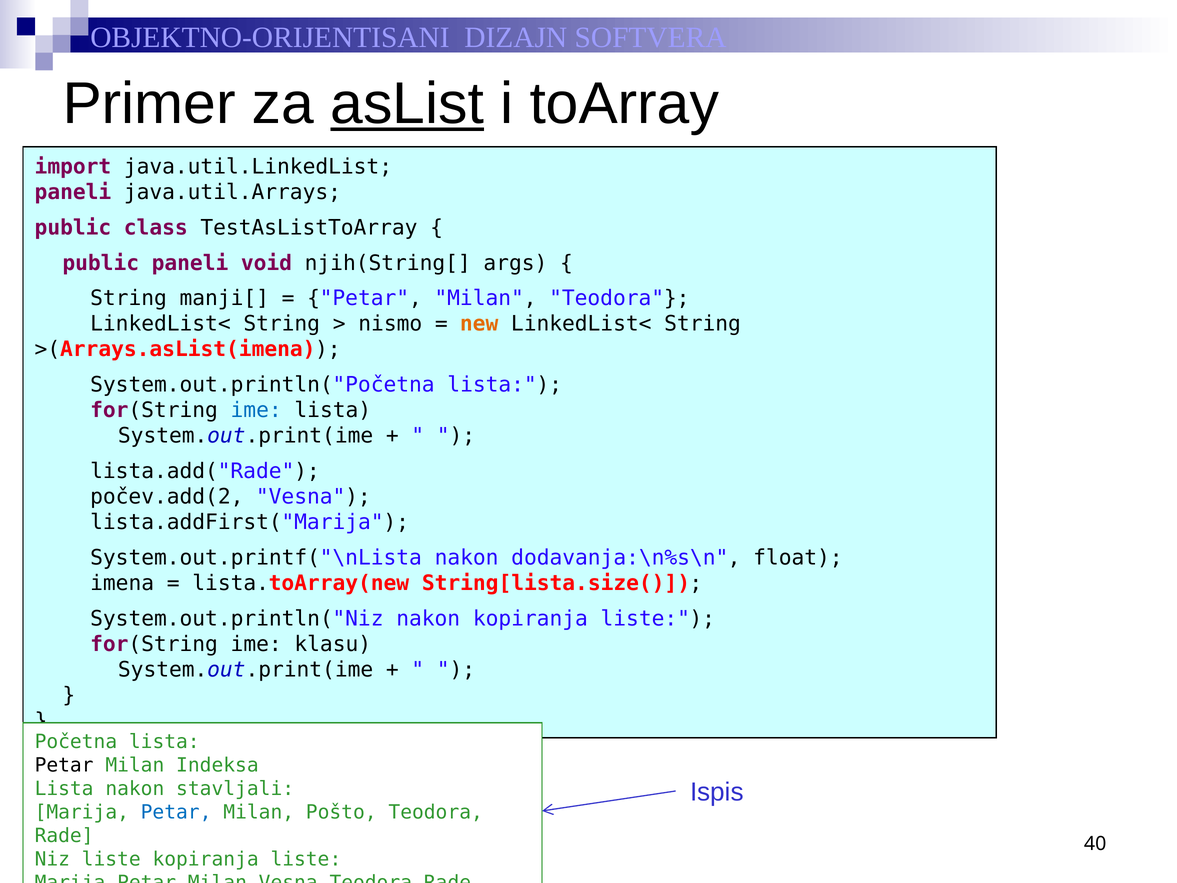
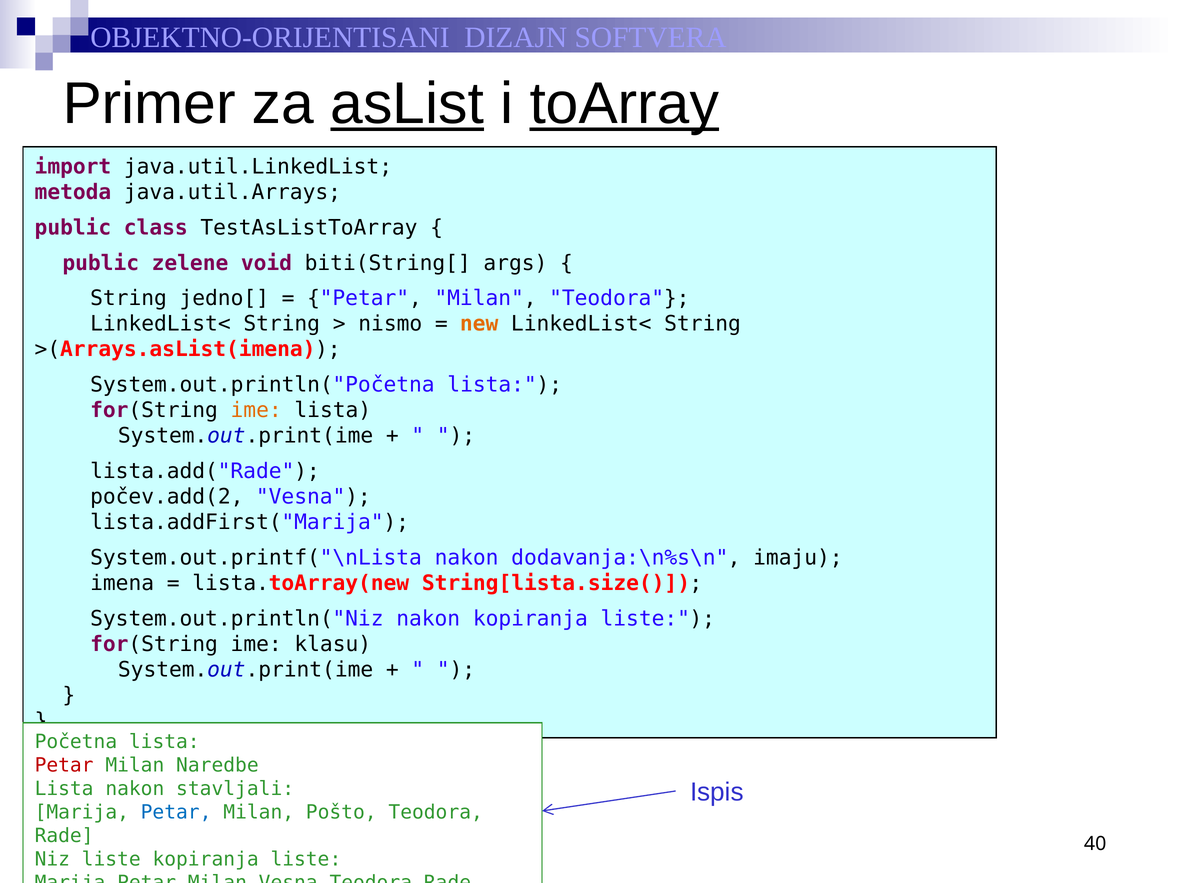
toArray underline: none -> present
paneli at (73, 192): paneli -> metoda
public paneli: paneli -> zelene
njih(String[: njih(String[ -> biti(String[
manji[: manji[ -> jedno[
ime at (256, 410) colour: blue -> orange
float: float -> imaju
Petar at (64, 765) colour: black -> red
Indeksa: Indeksa -> Naredbe
